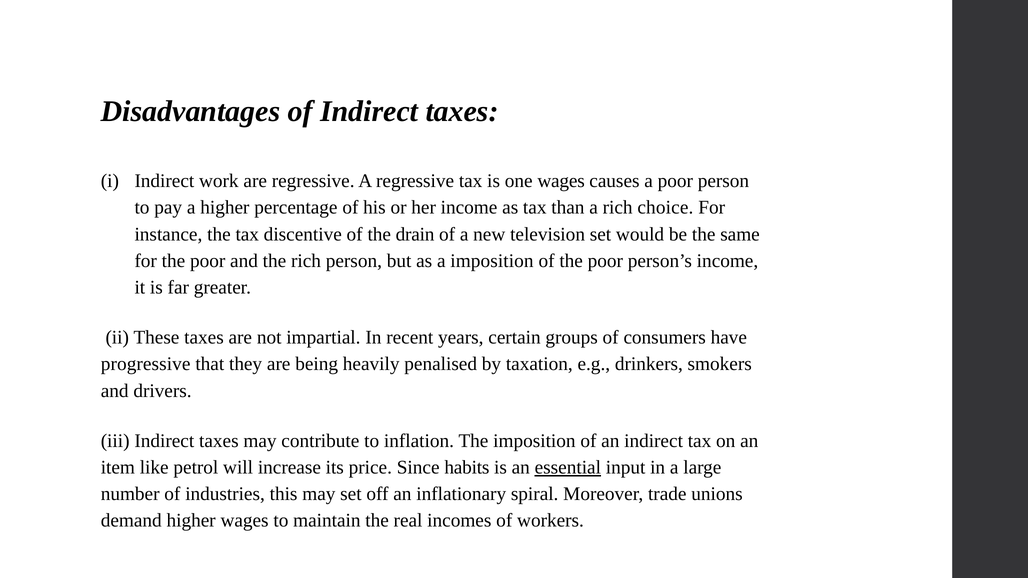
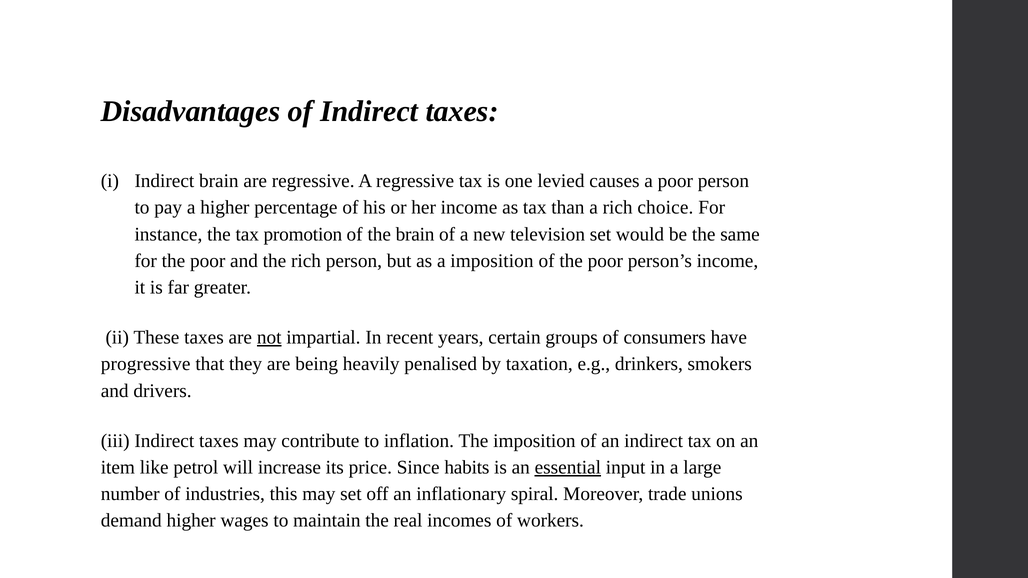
Indirect work: work -> brain
one wages: wages -> levied
discentive: discentive -> promotion
the drain: drain -> brain
not underline: none -> present
